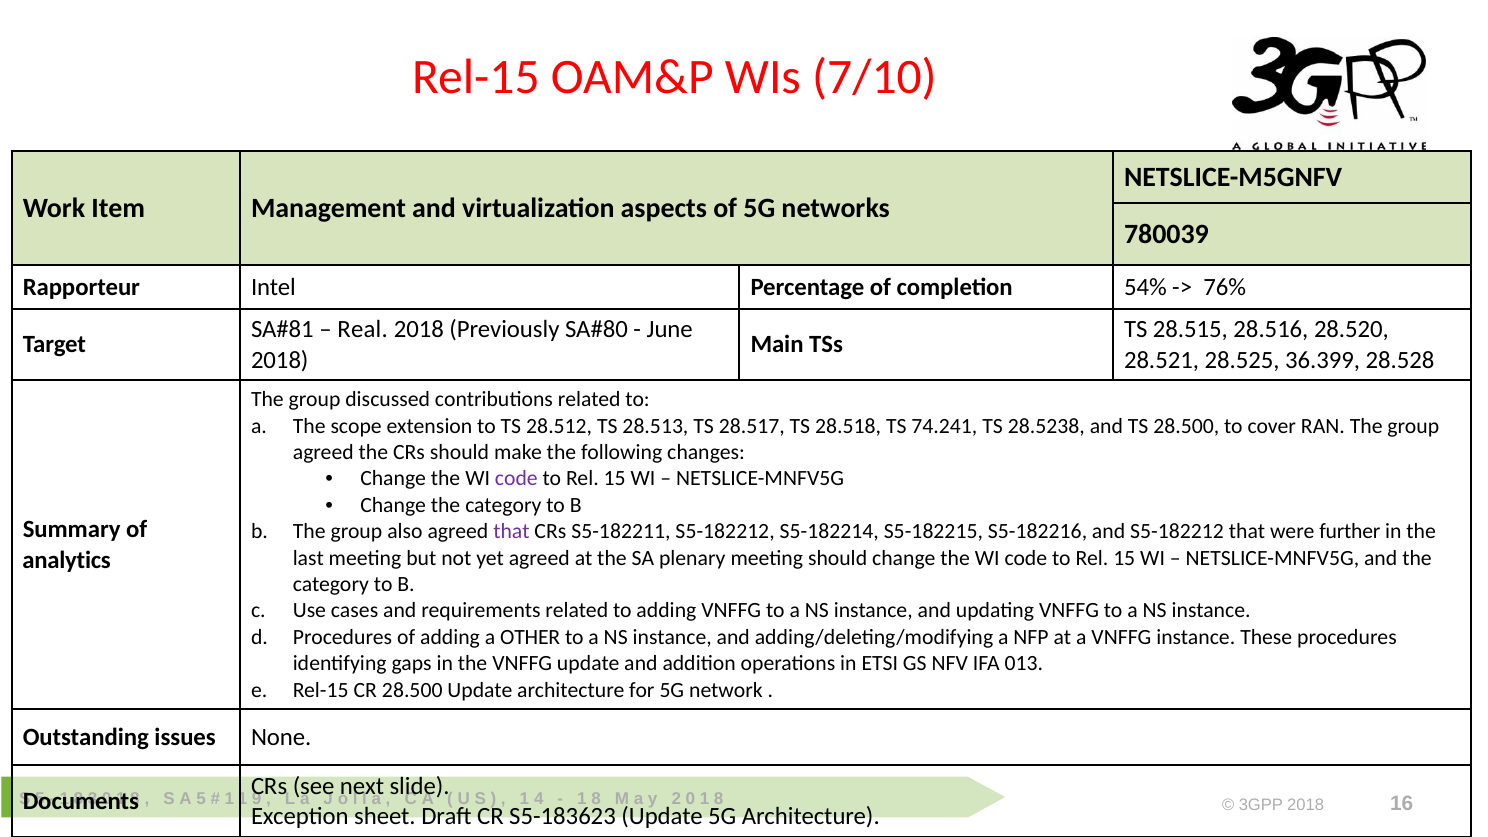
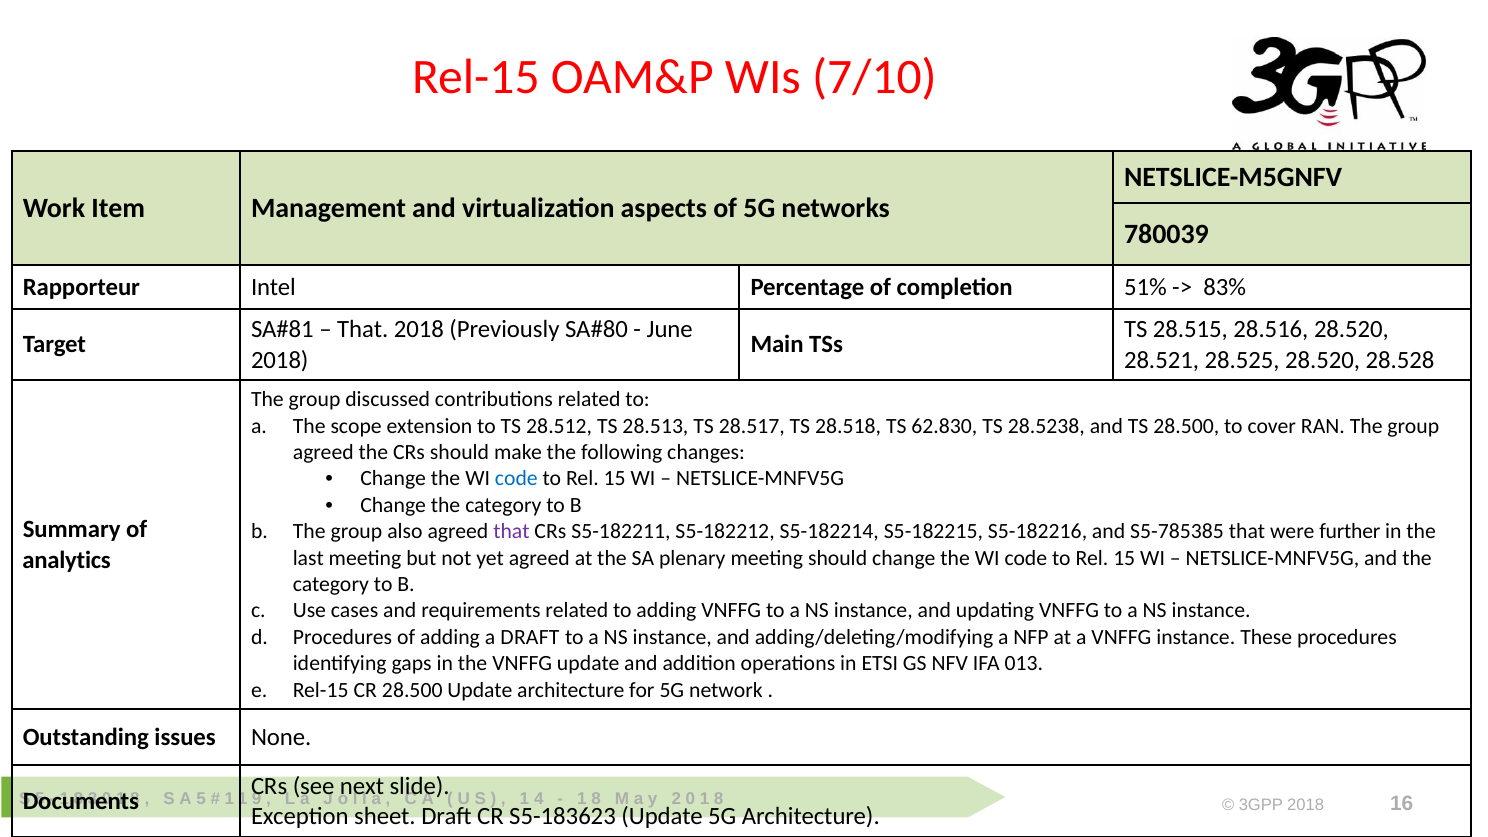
54%: 54% -> 51%
76%: 76% -> 83%
Real at (363, 330): Real -> That
28.525 36.399: 36.399 -> 28.520
74.241: 74.241 -> 62.830
code at (516, 479) colour: purple -> blue
and S5-182212: S5-182212 -> S5-785385
a OTHER: OTHER -> DRAFT
